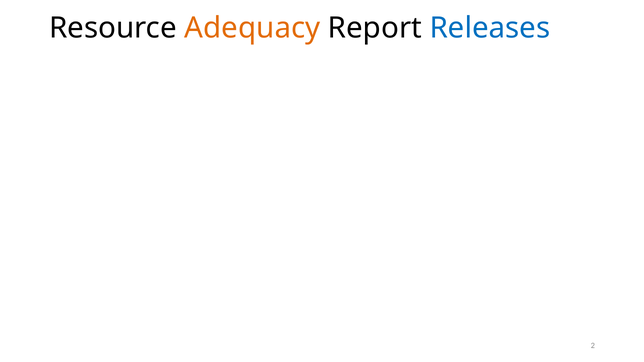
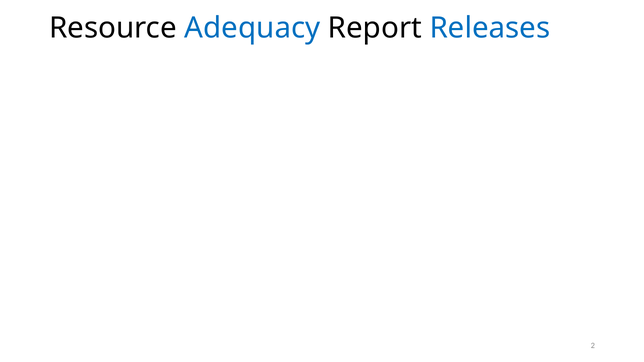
Adequacy colour: orange -> blue
